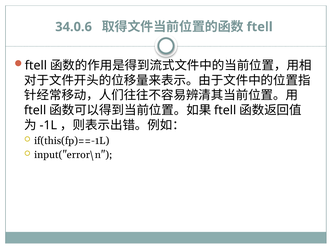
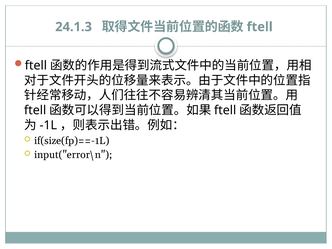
34.0.6: 34.0.6 -> 24.1.3
if(this(fp)==-1L: if(this(fp)==-1L -> if(size(fp)==-1L
